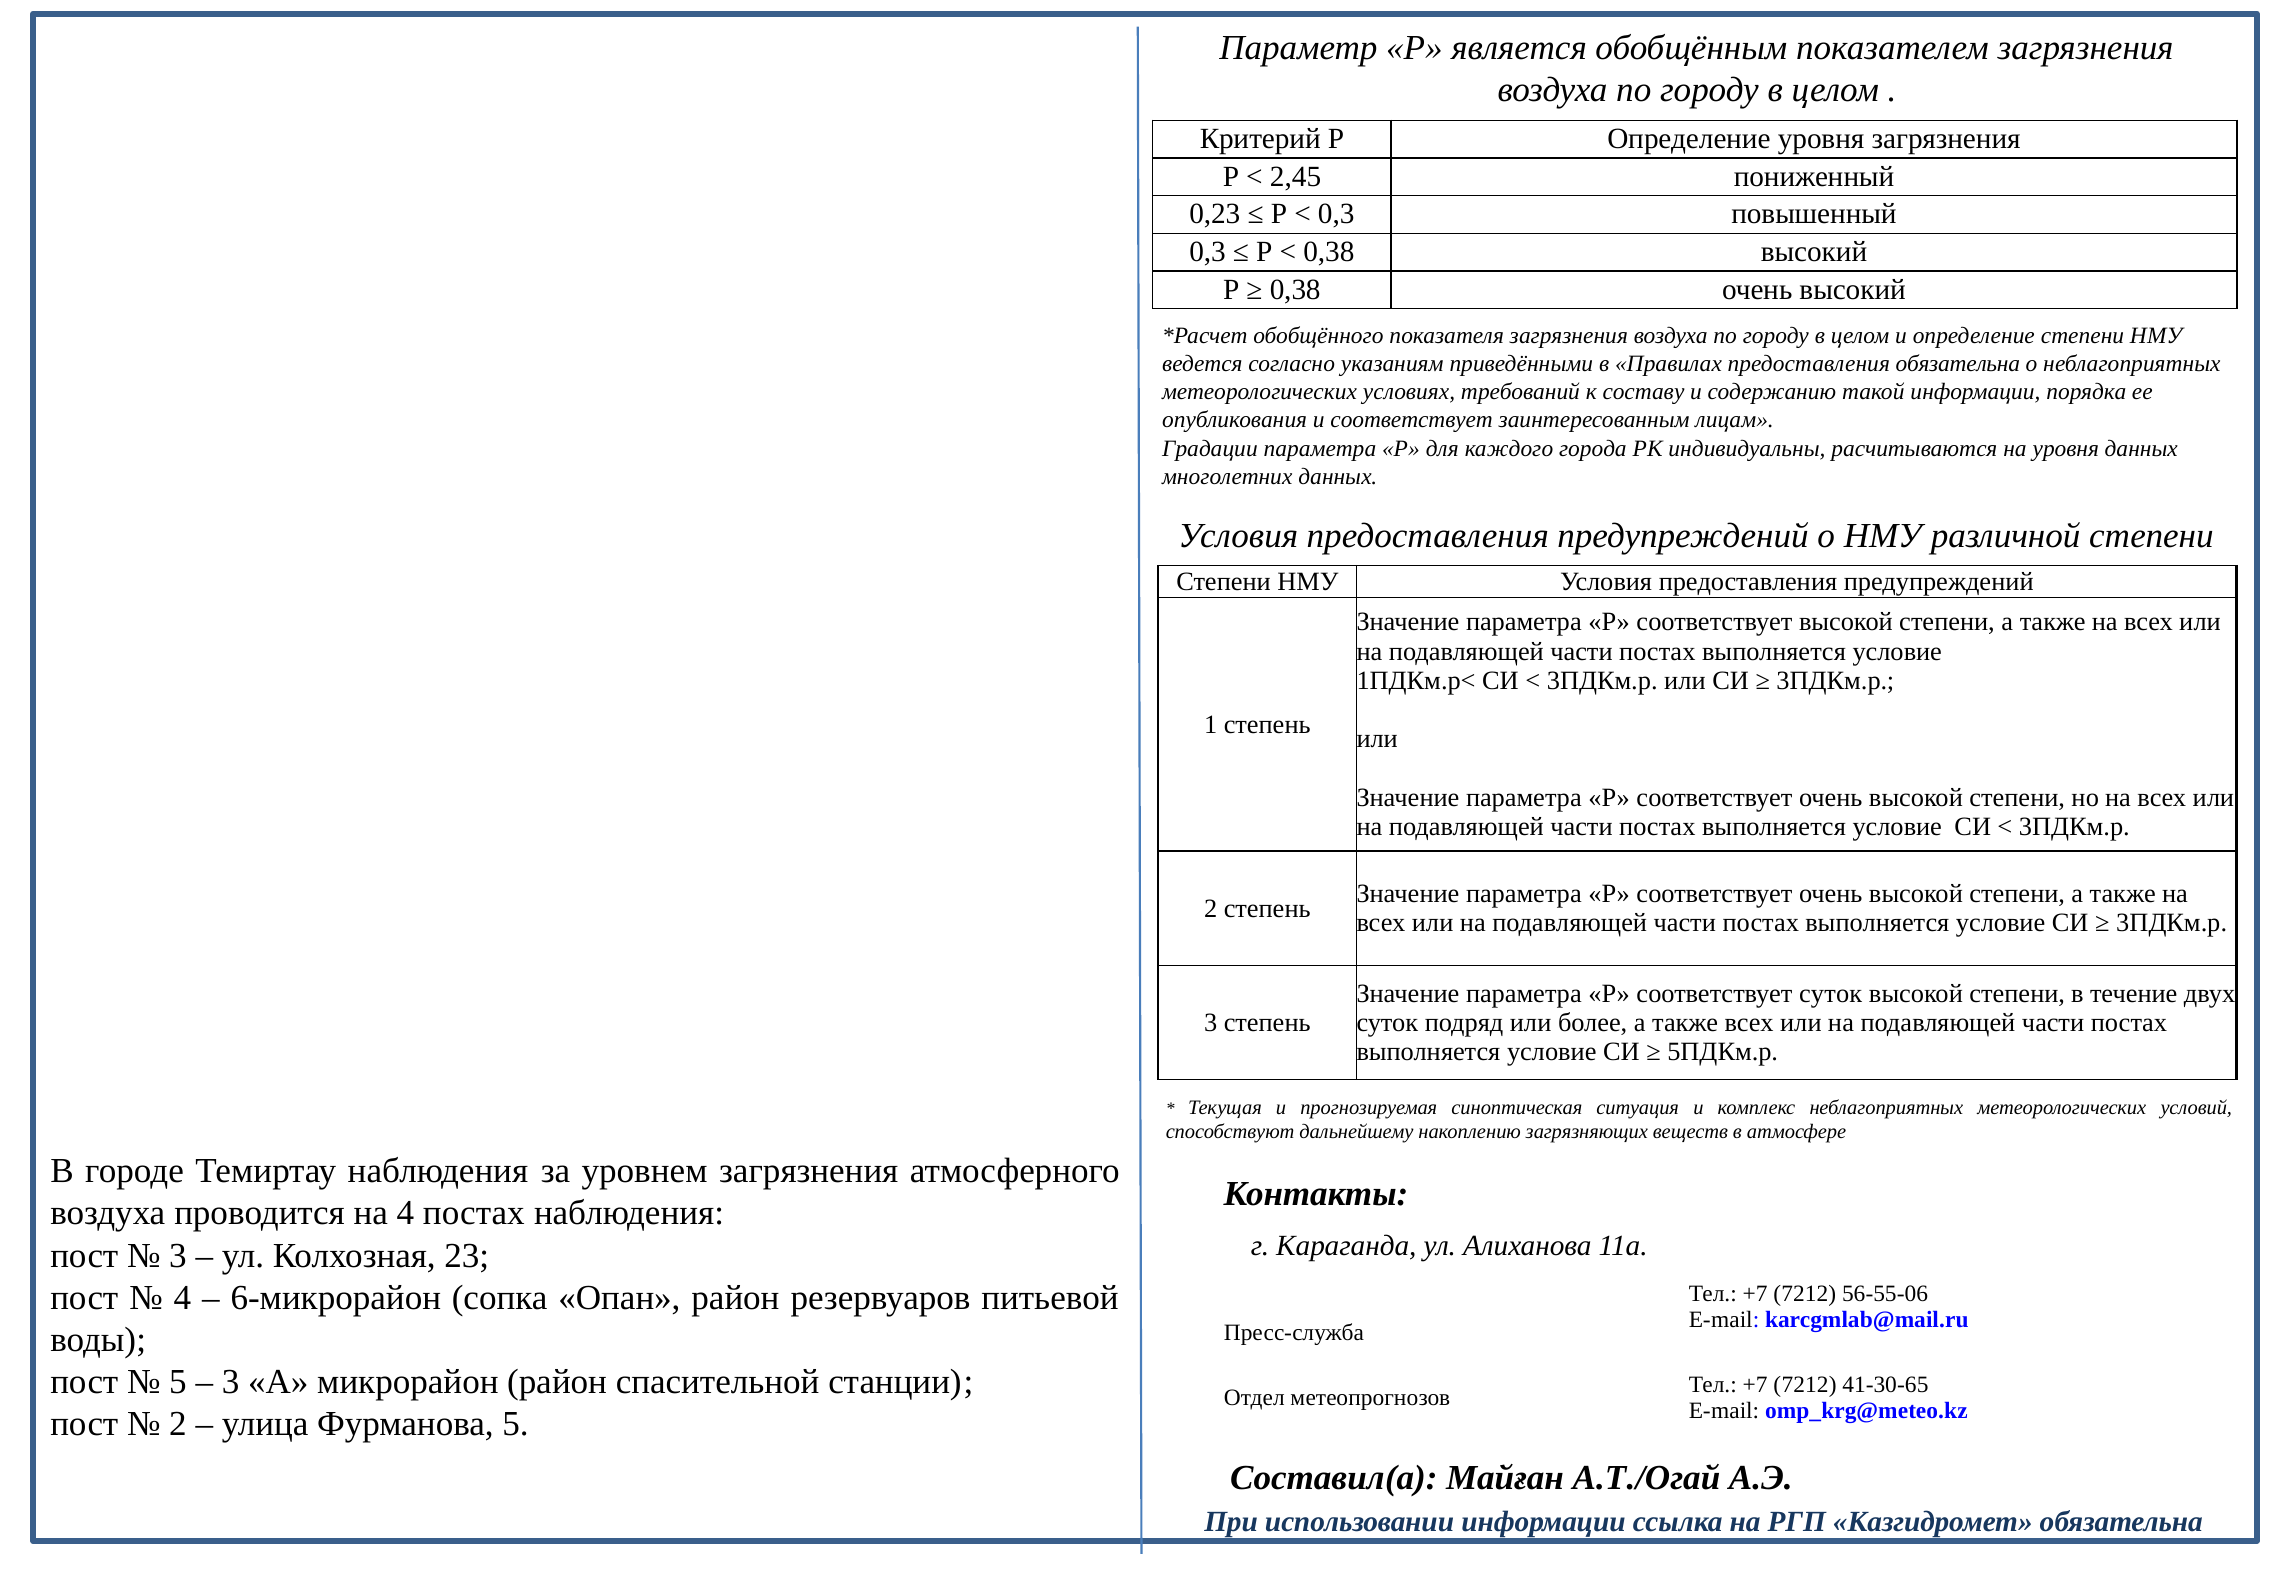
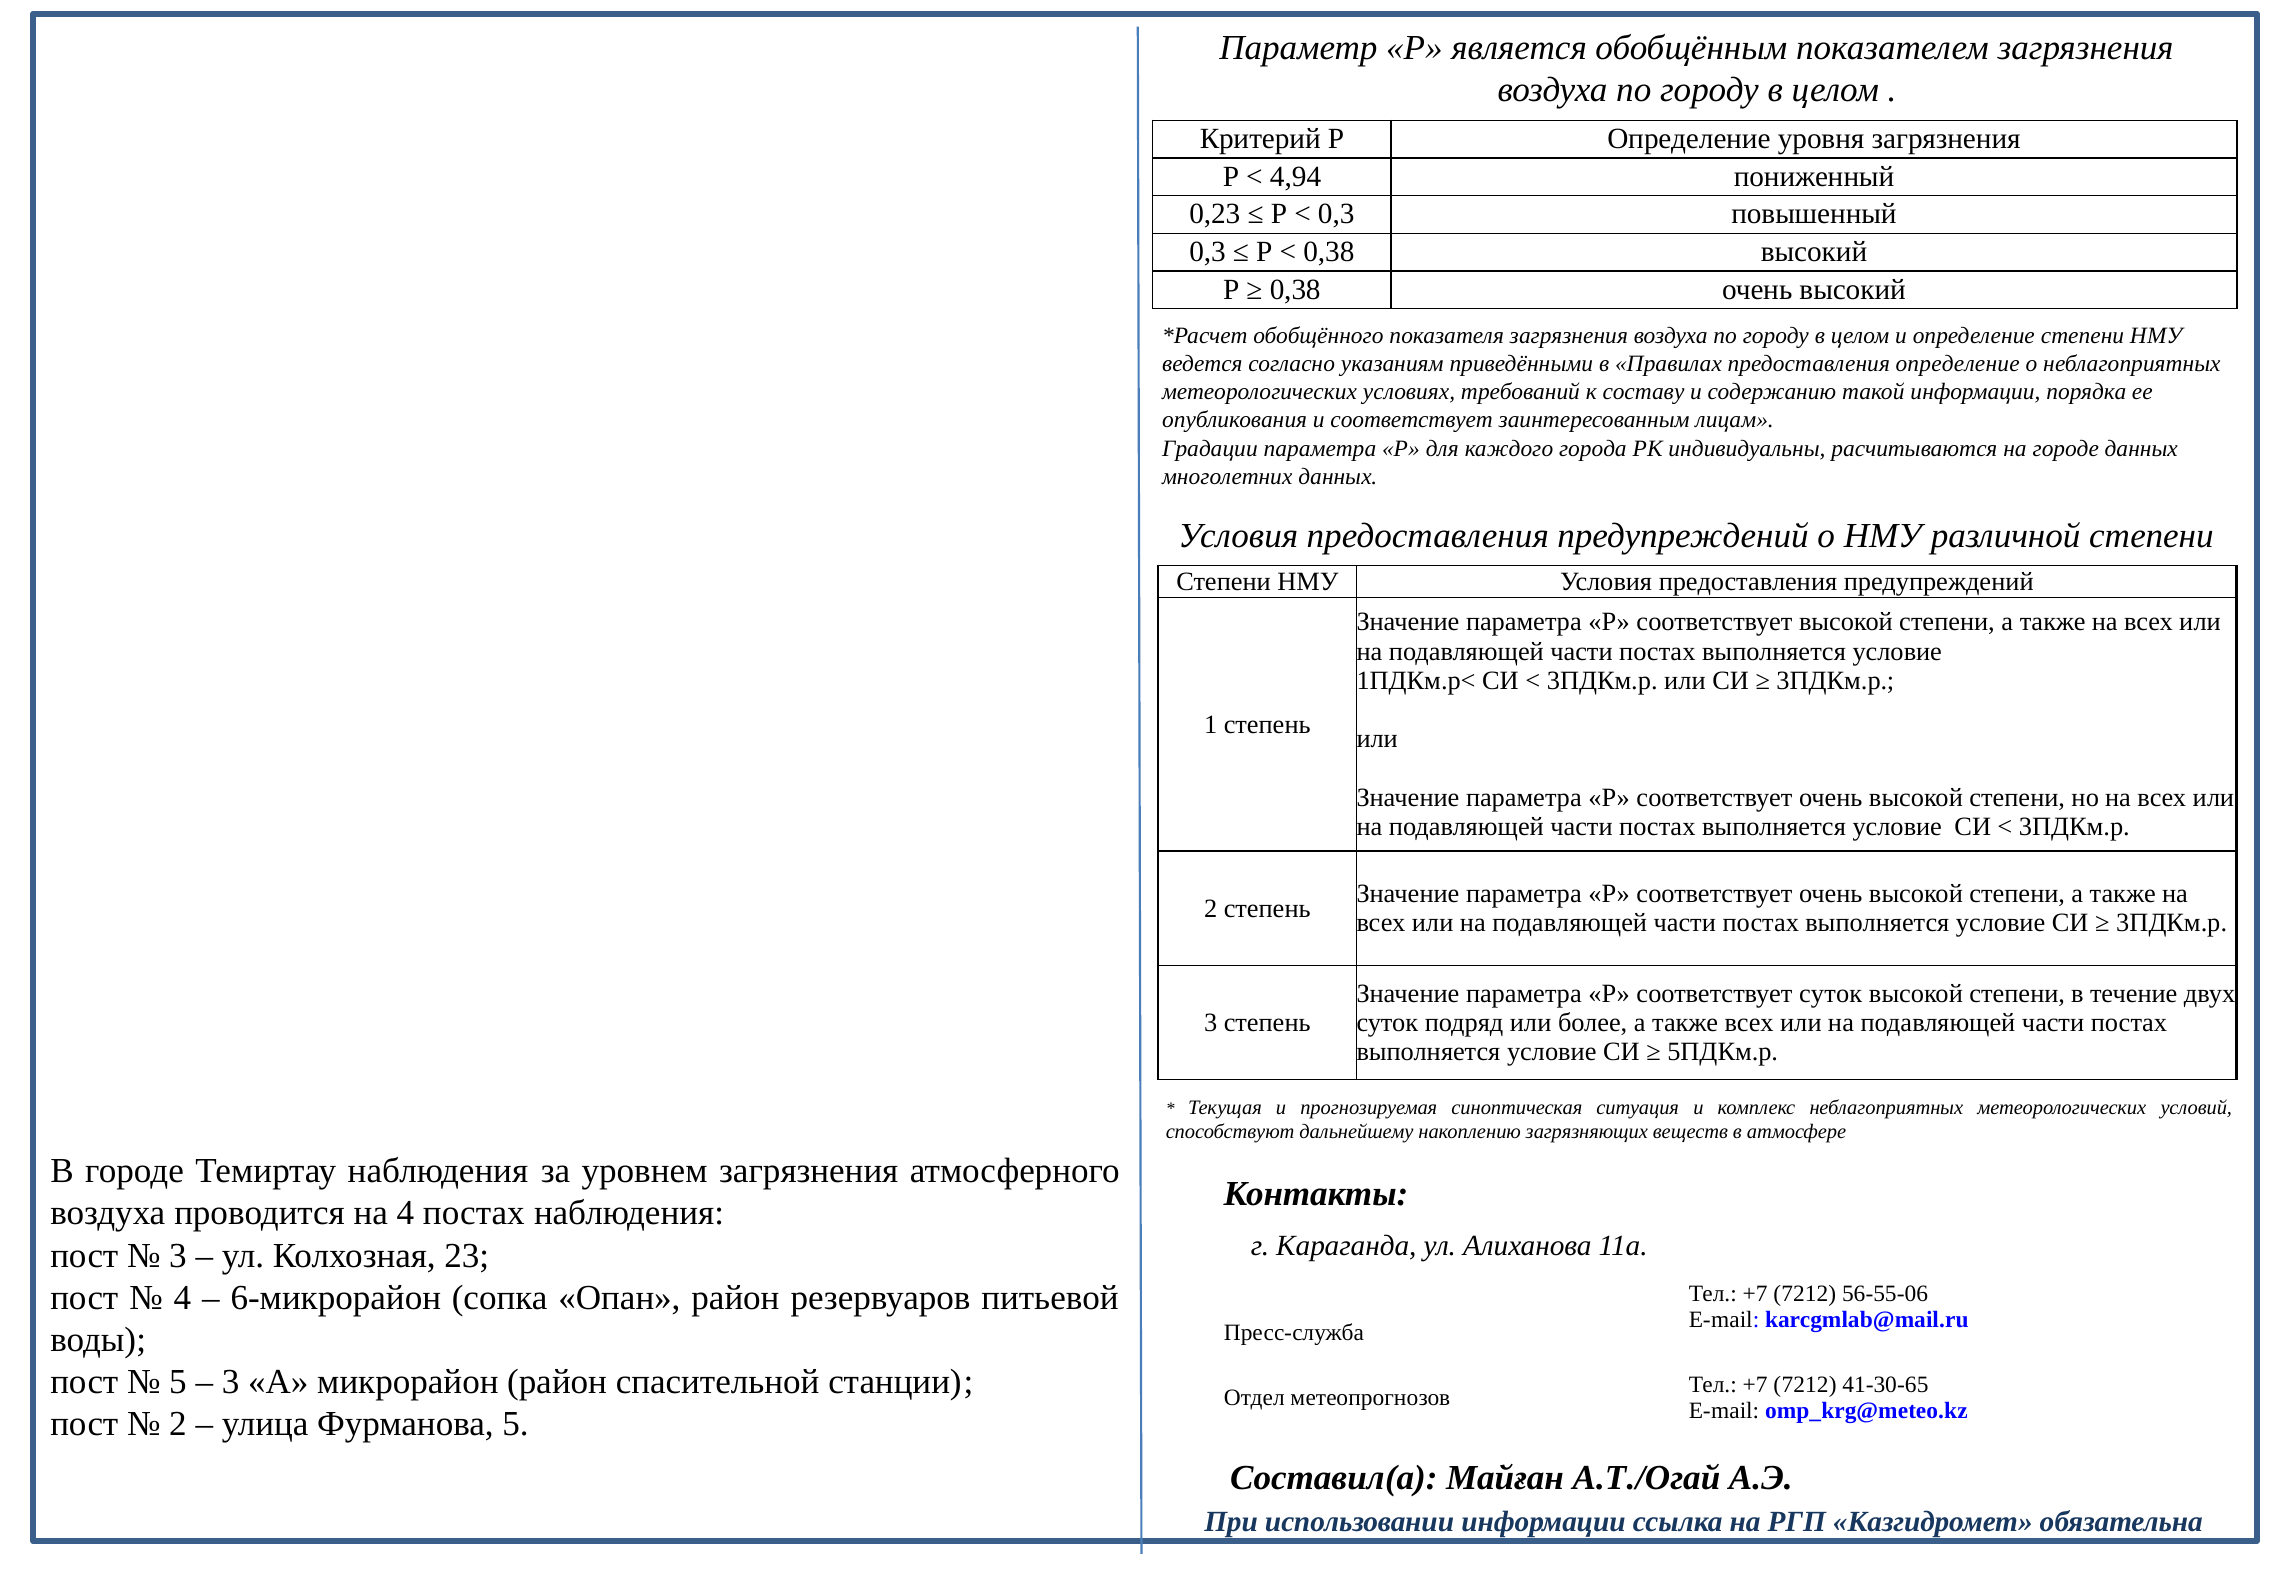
2,45: 2,45 -> 4,94
предоставления обязательна: обязательна -> определение
на уровня: уровня -> городе
